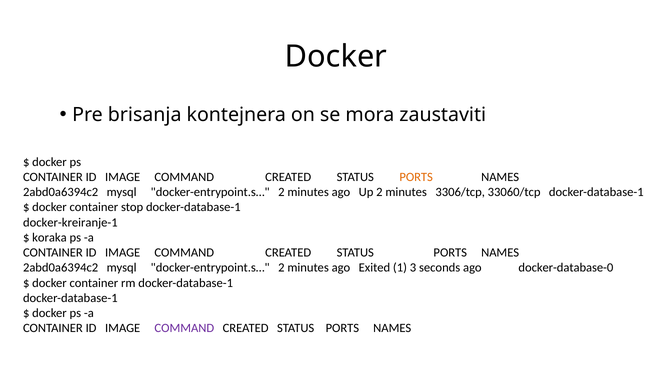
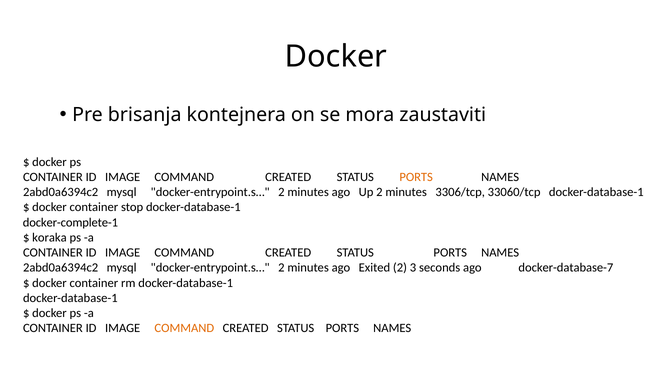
docker-kreiranje-1: docker-kreiranje-1 -> docker-complete-1
Exited 1: 1 -> 2
docker-database-0: docker-database-0 -> docker-database-7
COMMAND at (184, 328) colour: purple -> orange
